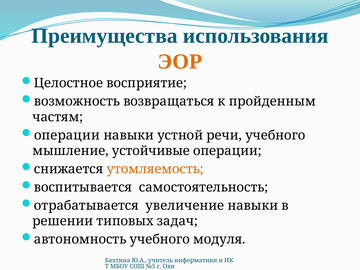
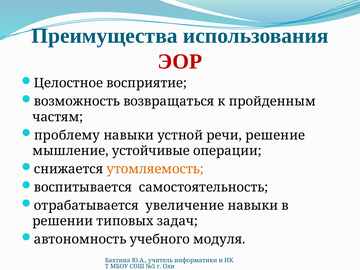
ЭОР colour: orange -> red
операции at (67, 135): операции -> проблему
речи учебного: учебного -> решение
